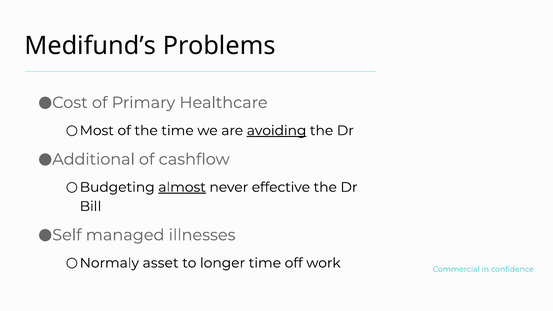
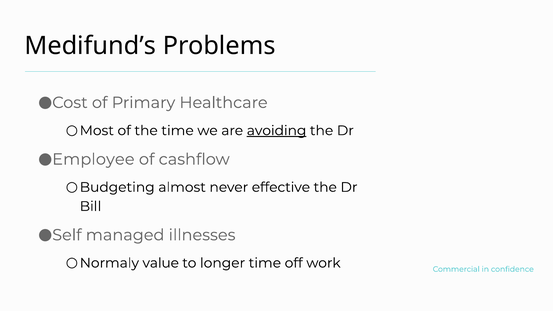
Additional: Additional -> Employee
almost underline: present -> none
asset: asset -> value
